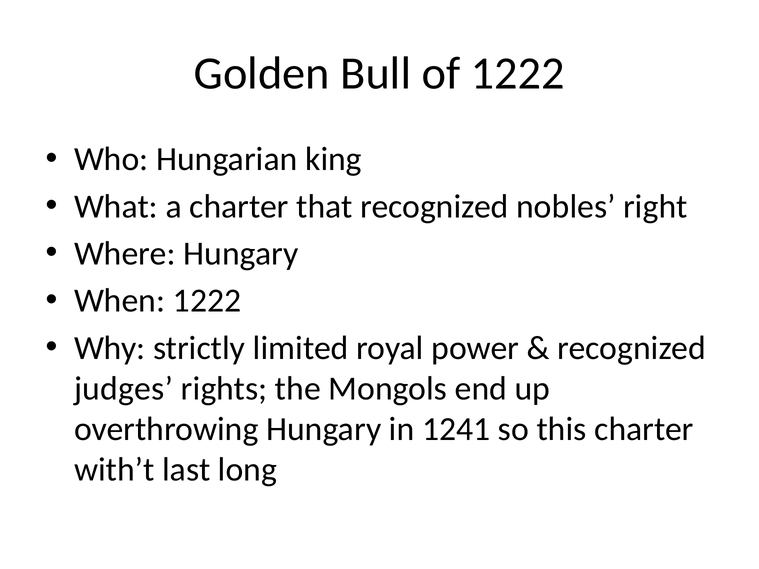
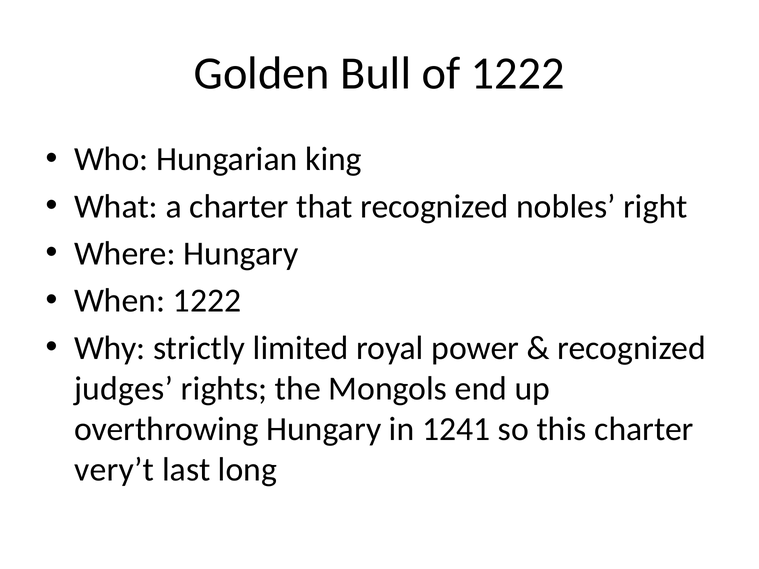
with’t: with’t -> very’t
